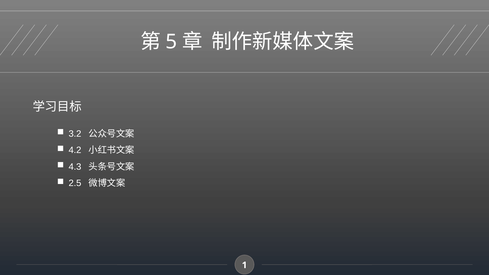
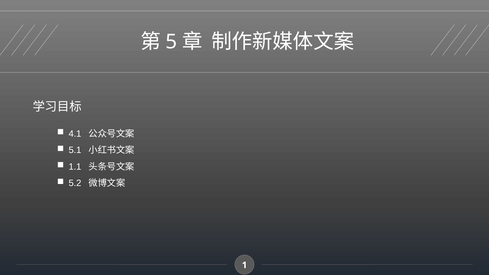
3.2: 3.2 -> 4.1
4.2: 4.2 -> 5.1
4.3: 4.3 -> 1.1
2.5: 2.5 -> 5.2
